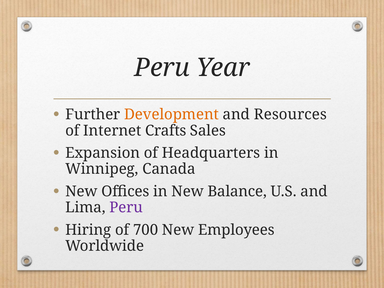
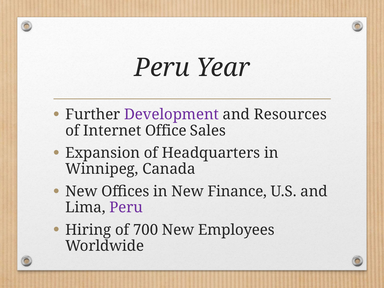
Development colour: orange -> purple
Crafts: Crafts -> Office
Balance: Balance -> Finance
